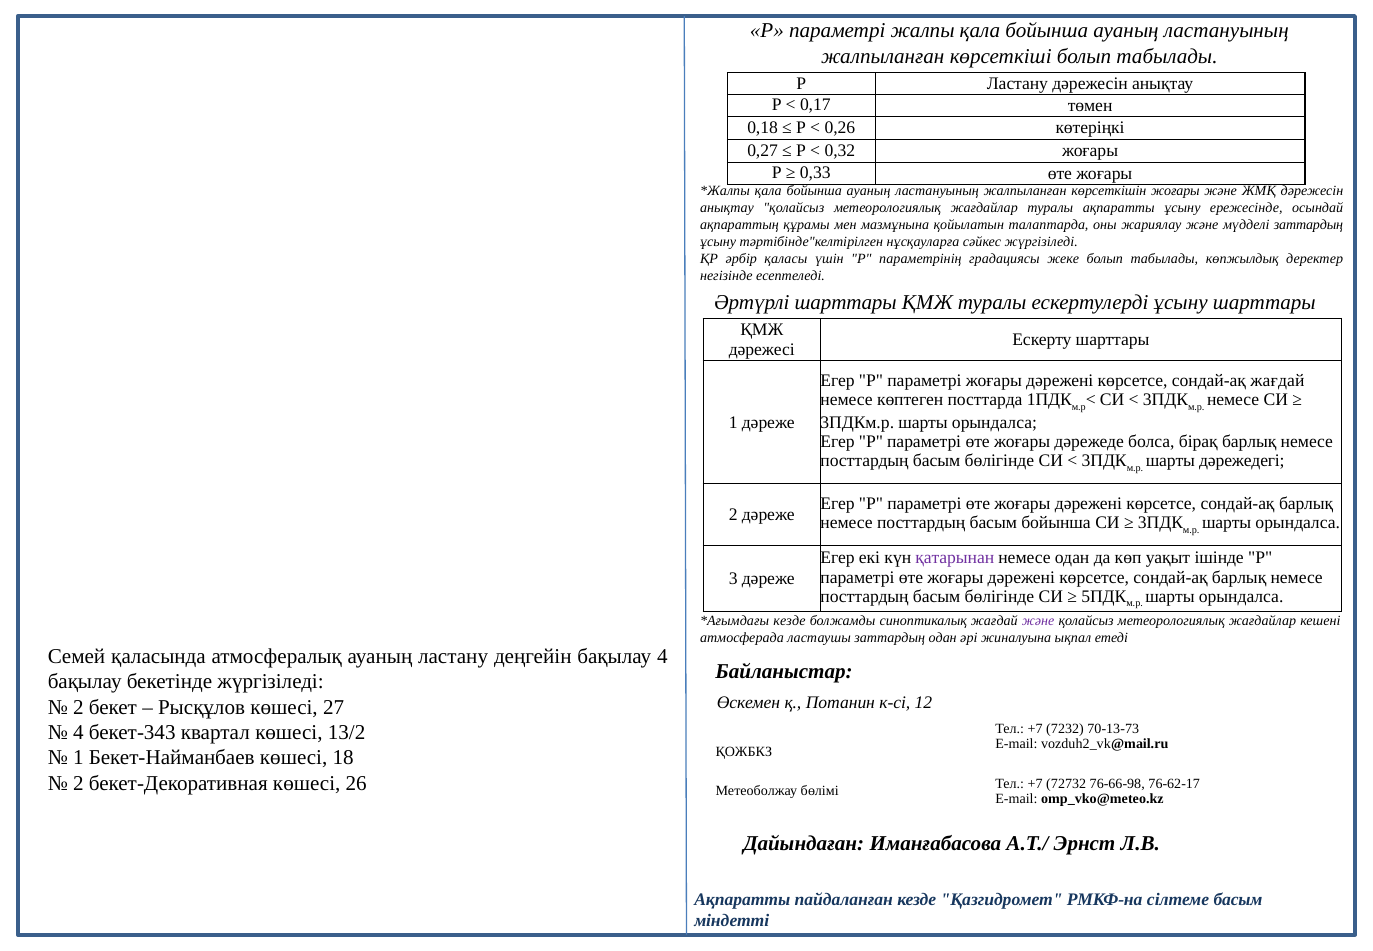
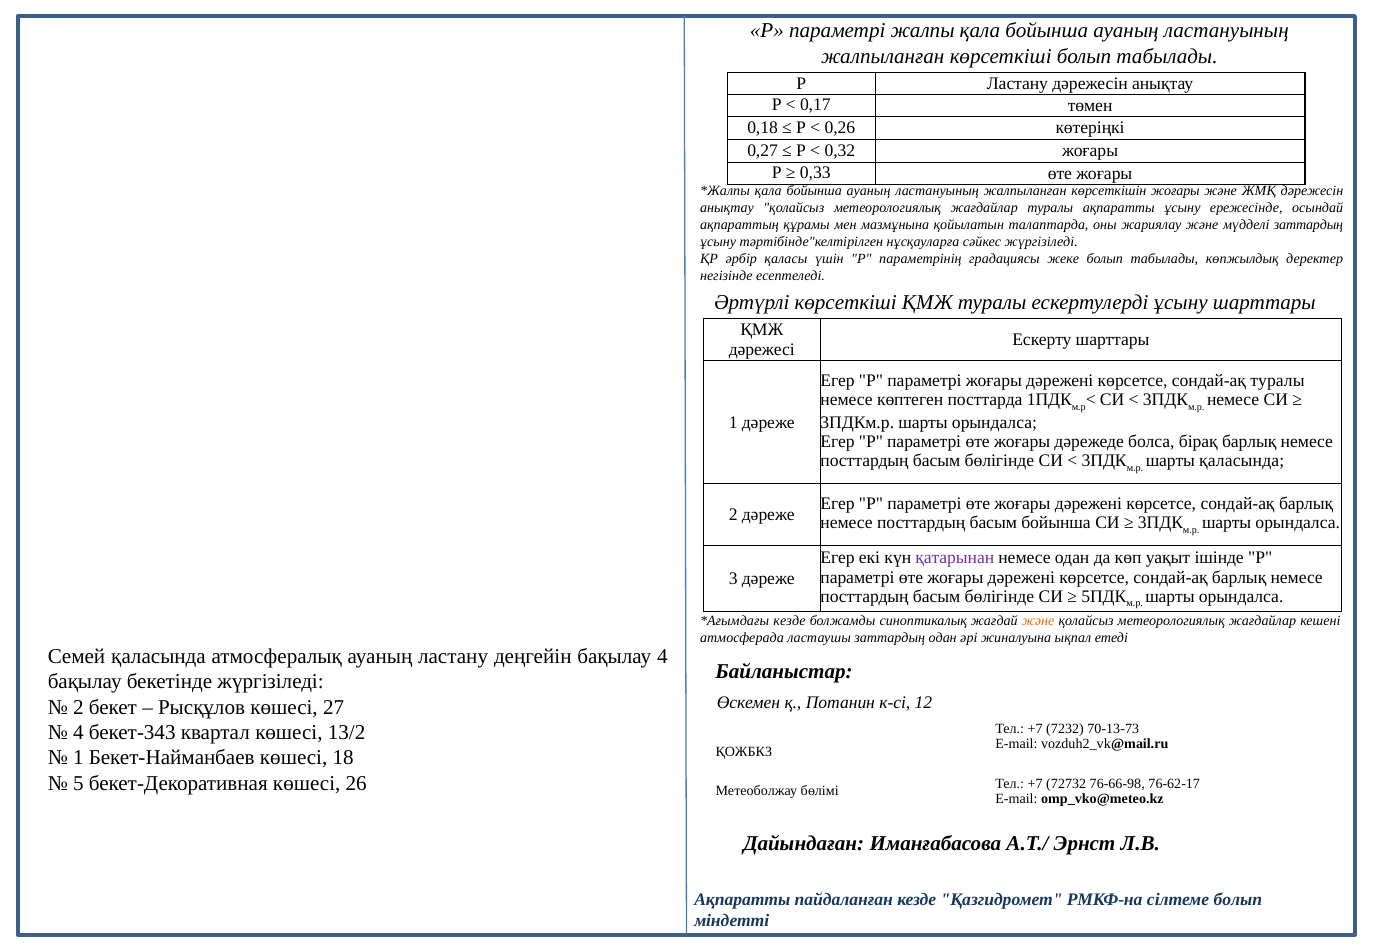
Әртүрлі шарттары: шарттары -> көрсеткіші
сондай-ақ жағдай: жағдай -> туралы
шарты дәрежедегі: дәрежедегі -> қаласында
және at (1038, 621) colour: purple -> orange
2 at (78, 783): 2 -> 5
сілтеме басым: басым -> болып
